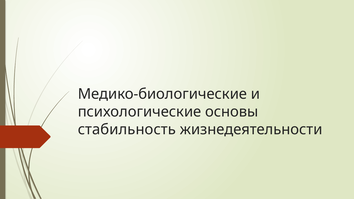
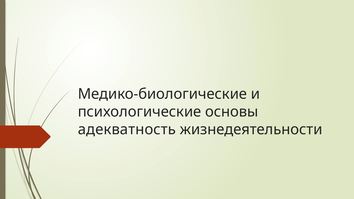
стабильность: стабильность -> адекватность
